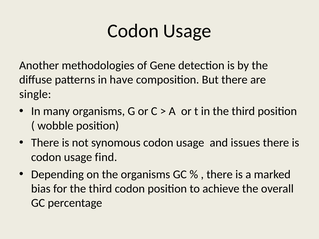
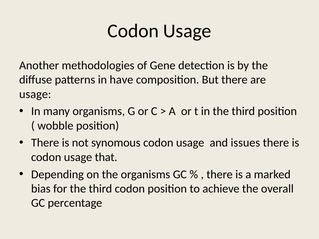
single at (35, 94): single -> usage
find: find -> that
